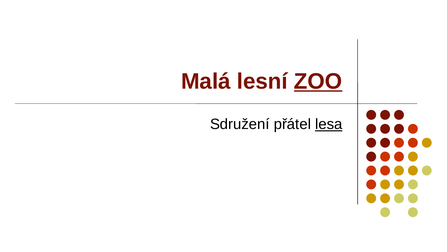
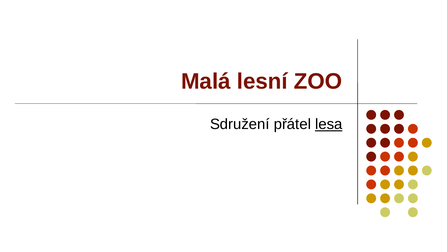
ZOO underline: present -> none
